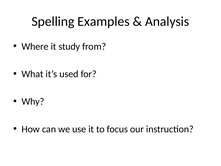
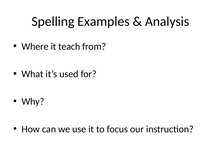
study: study -> teach
